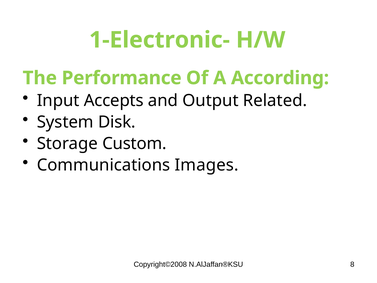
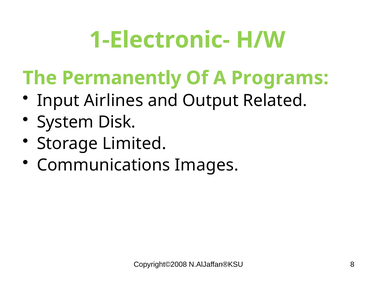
Performance: Performance -> Permanently
According: According -> Programs
Accepts: Accepts -> Airlines
Custom: Custom -> Limited
